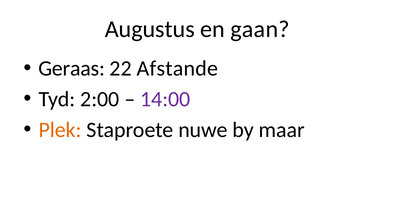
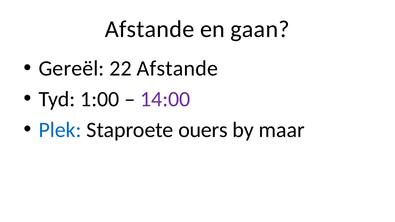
Augustus at (150, 29): Augustus -> Afstande
Geraas: Geraas -> Gereël
2:00: 2:00 -> 1:00
Plek colour: orange -> blue
nuwe: nuwe -> ouers
